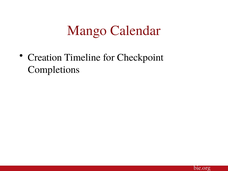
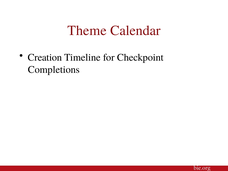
Mango: Mango -> Theme
